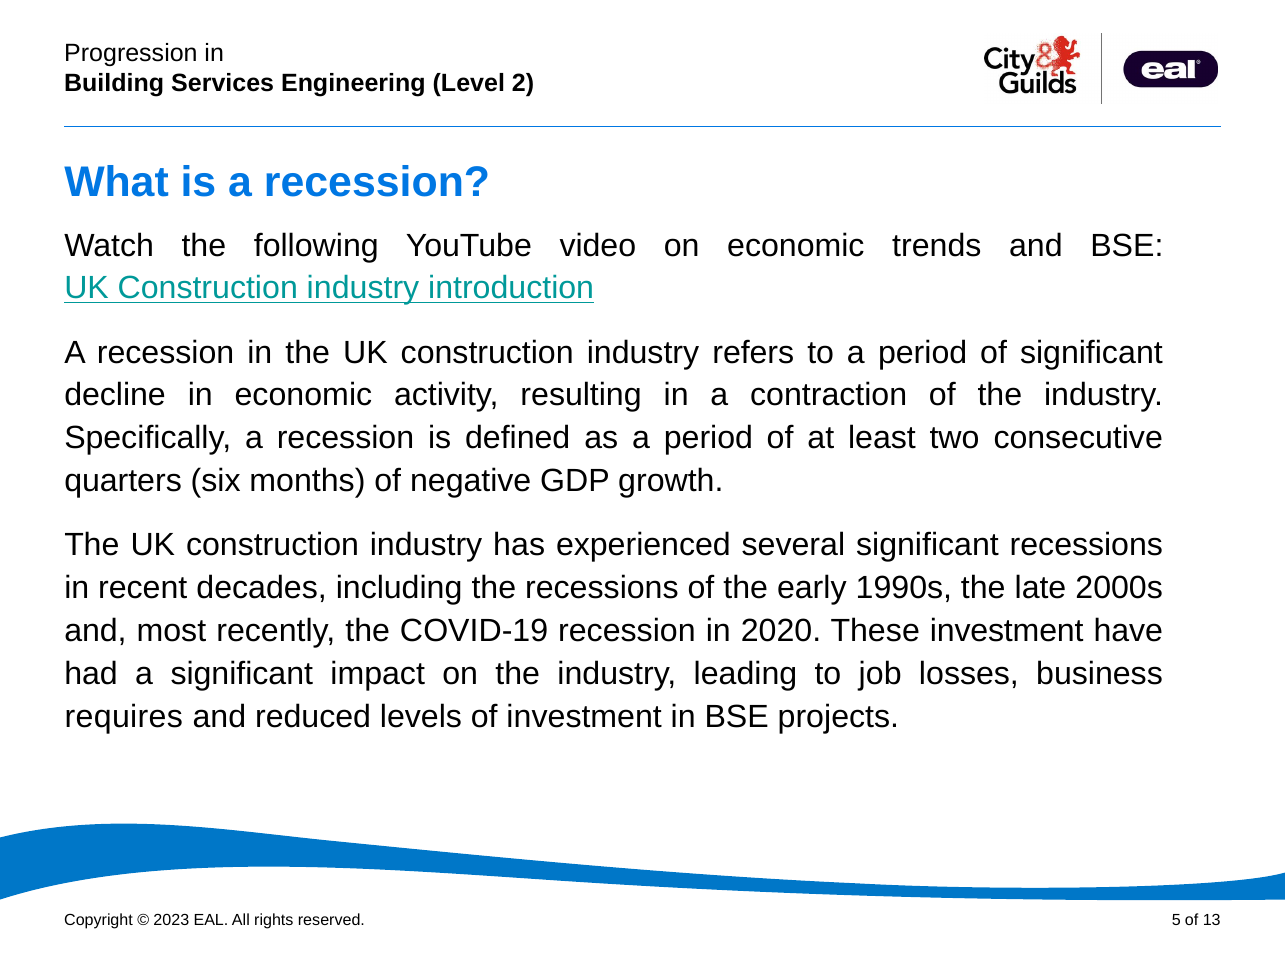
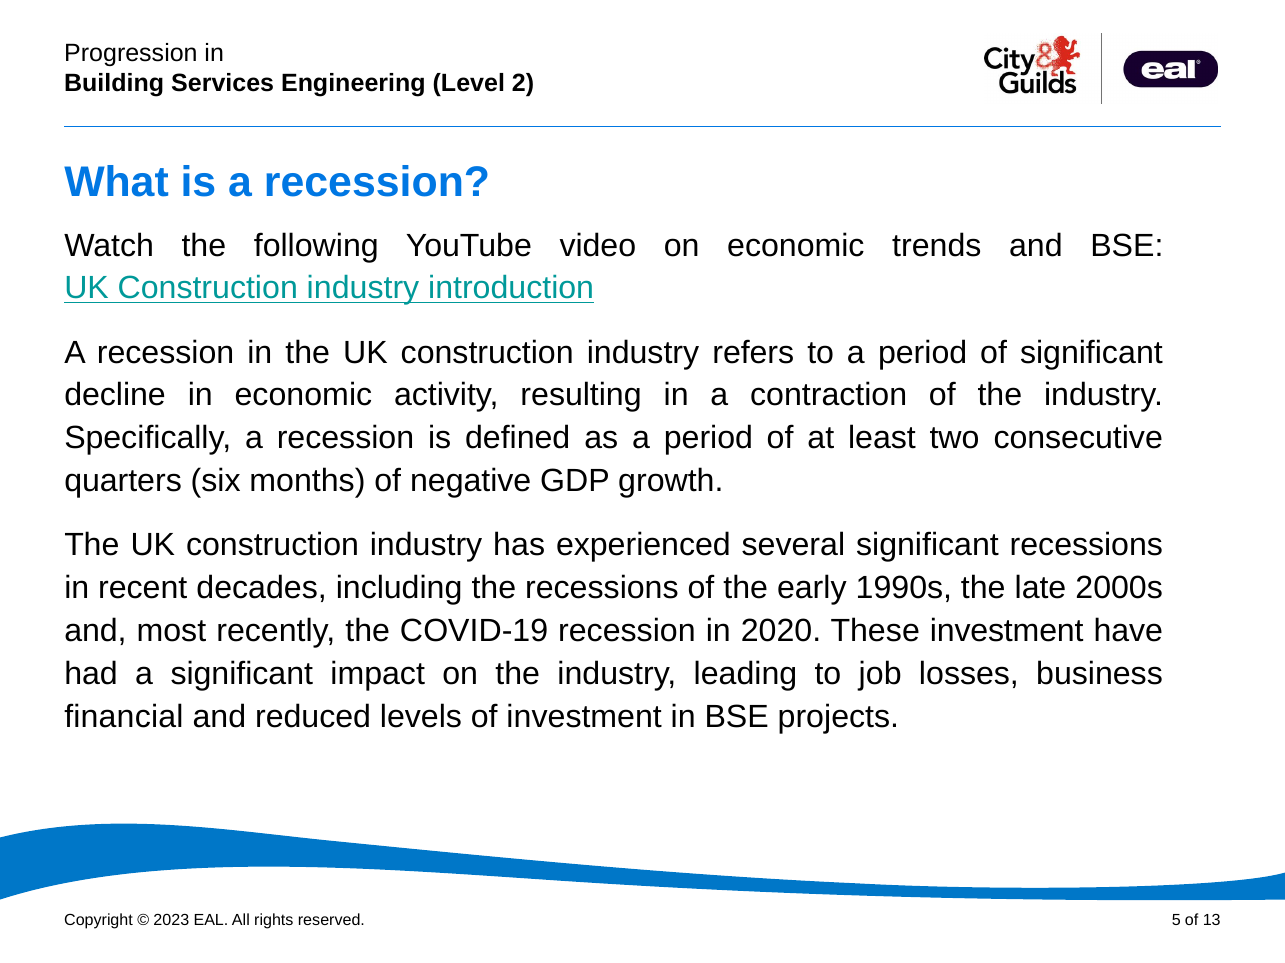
requires: requires -> financial
